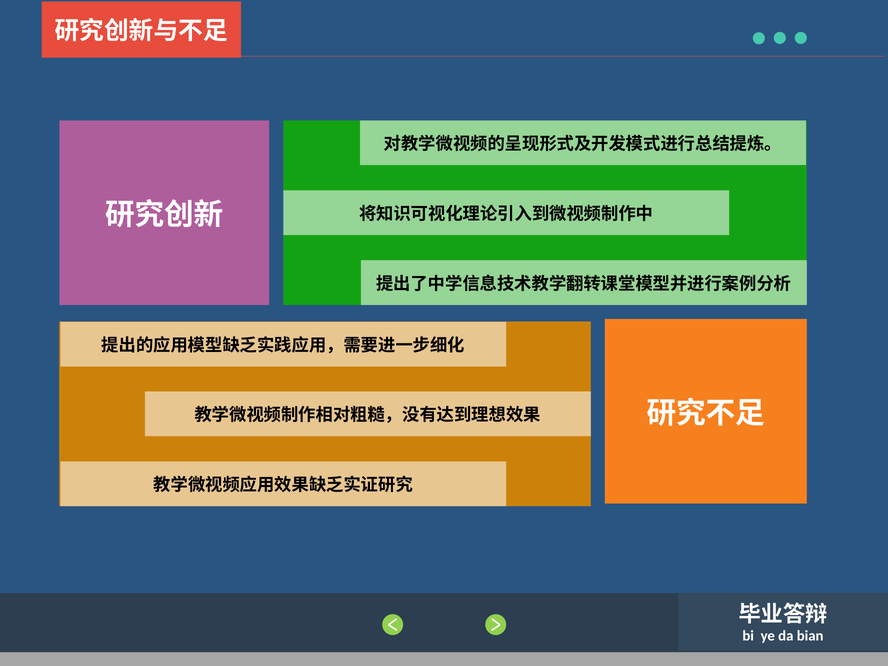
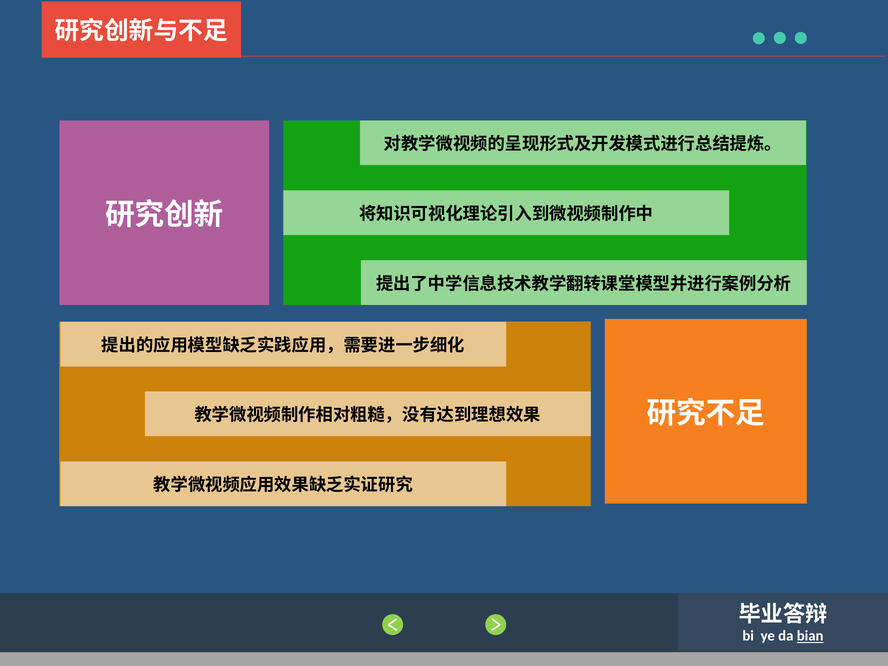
bian underline: none -> present
